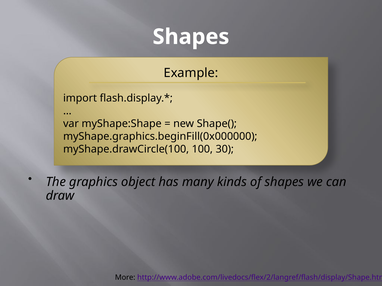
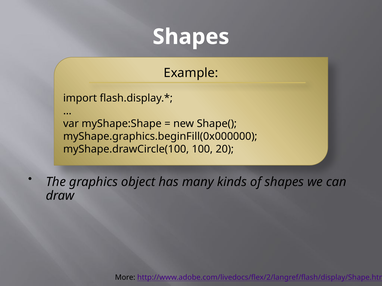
30: 30 -> 20
